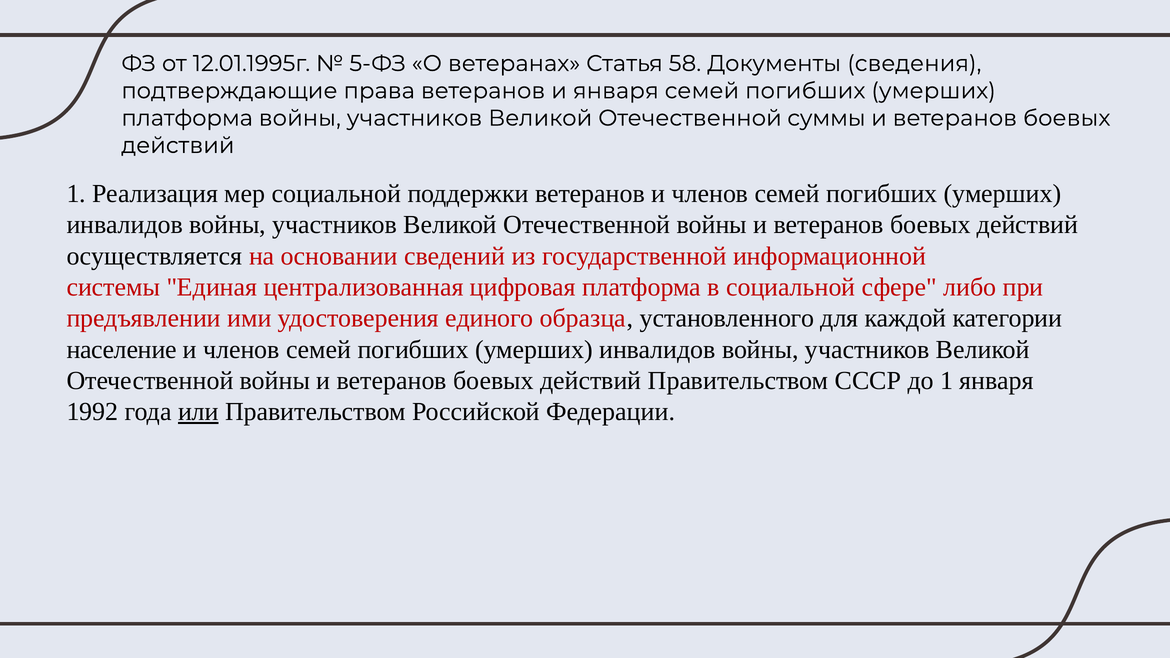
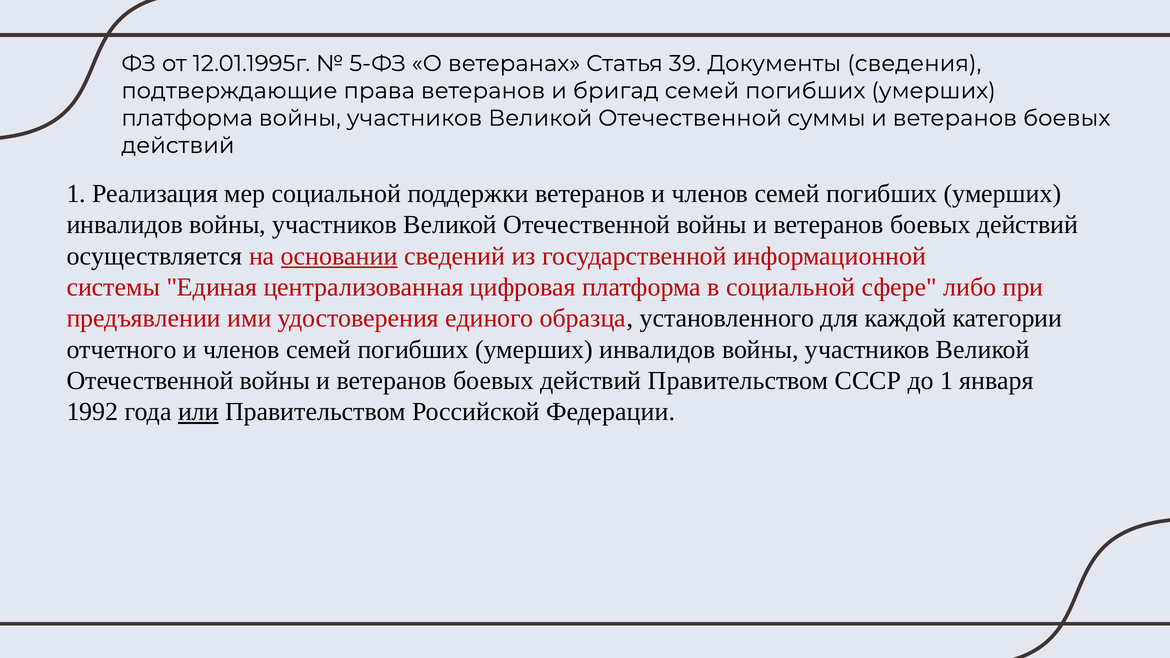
58: 58 -> 39
и января: января -> бригад
основании underline: none -> present
население: население -> отчетного
